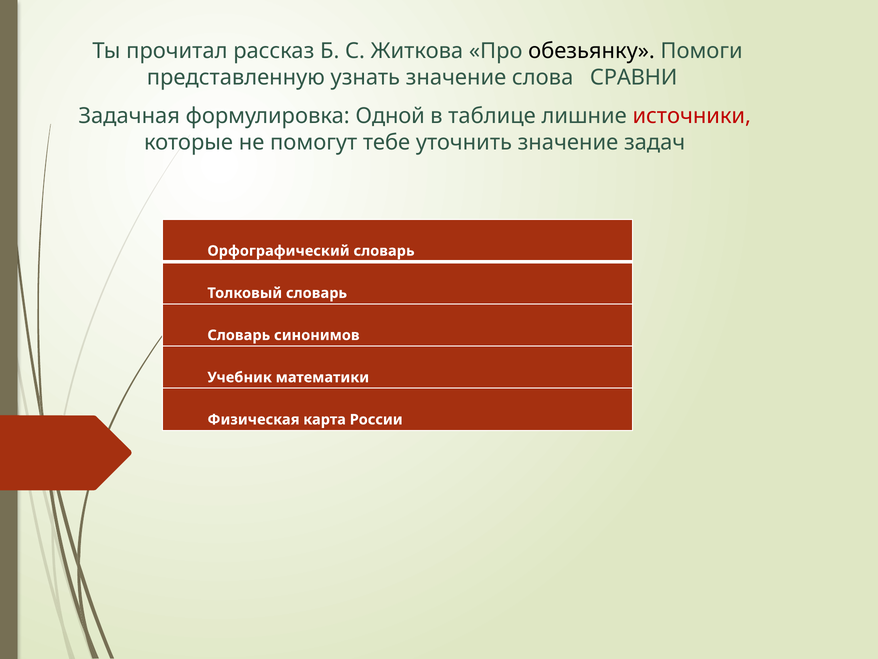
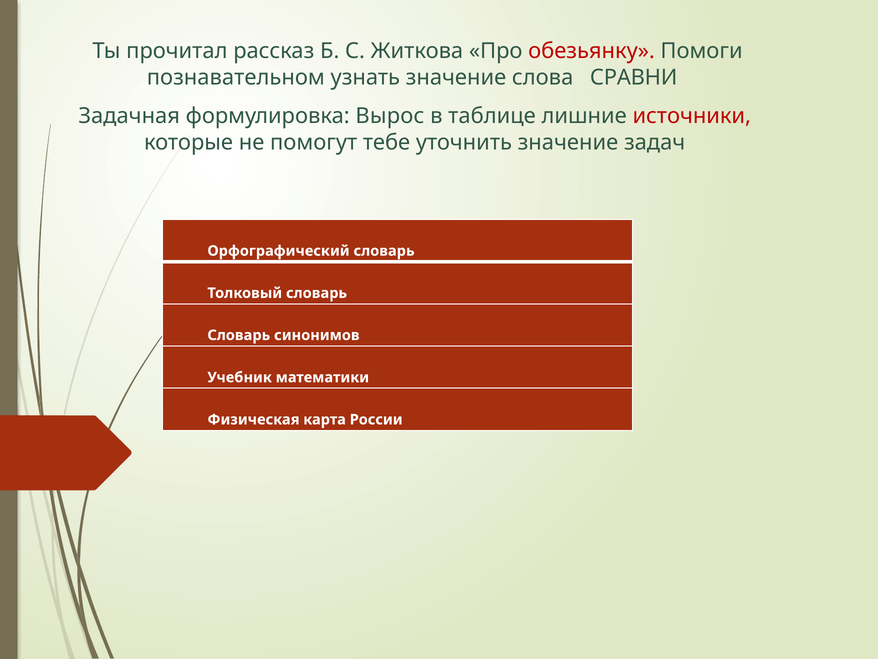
обезьянку colour: black -> red
представленную: представленную -> познавательном
Одной: Одной -> Вырос
